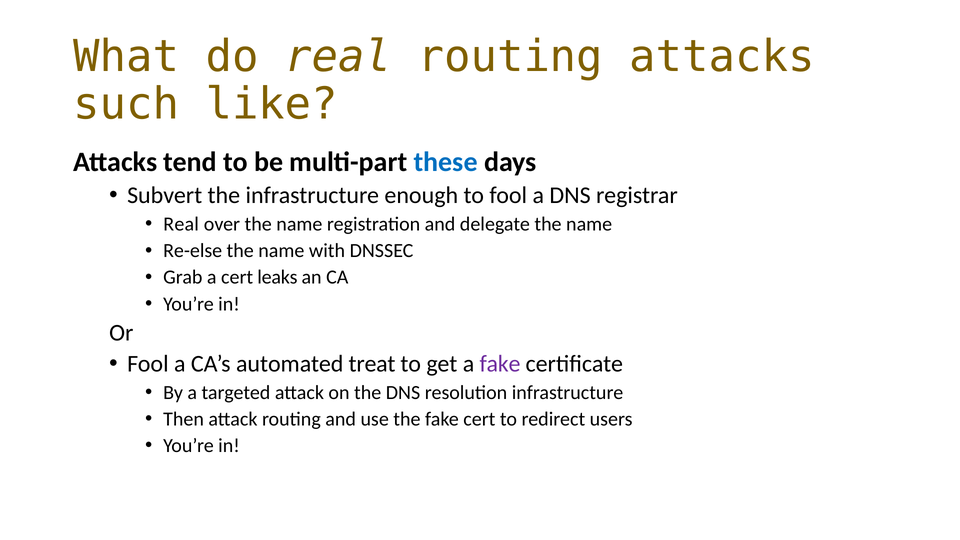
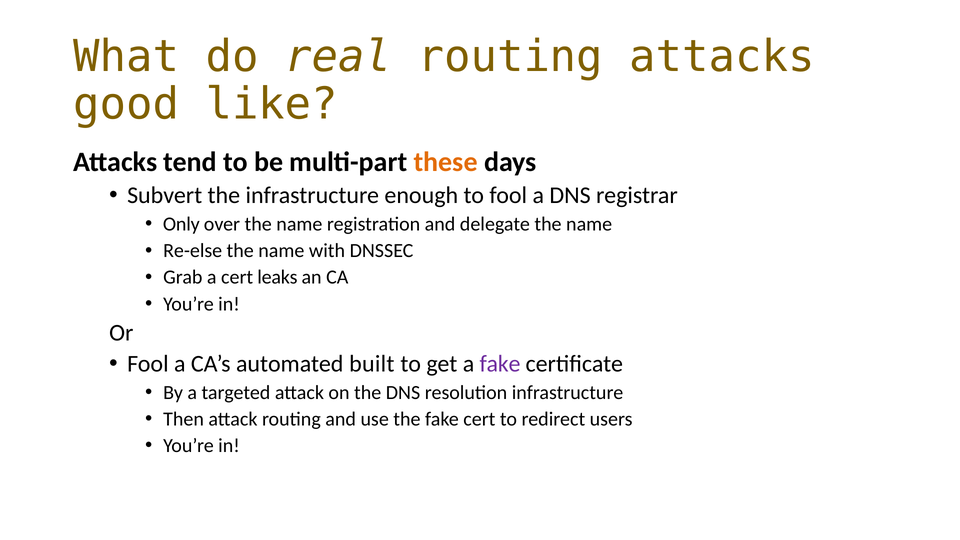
such: such -> good
these colour: blue -> orange
Real at (181, 224): Real -> Only
treat: treat -> built
